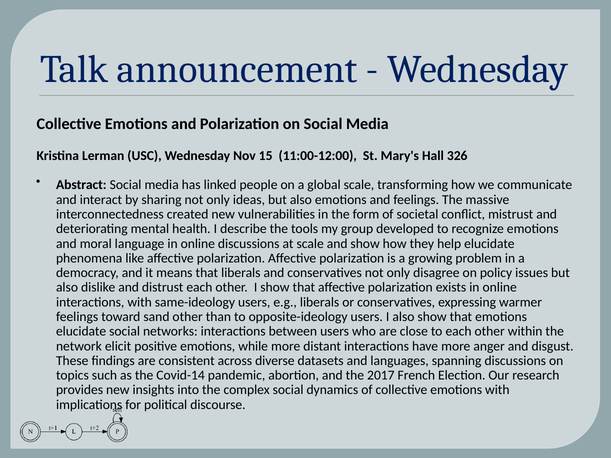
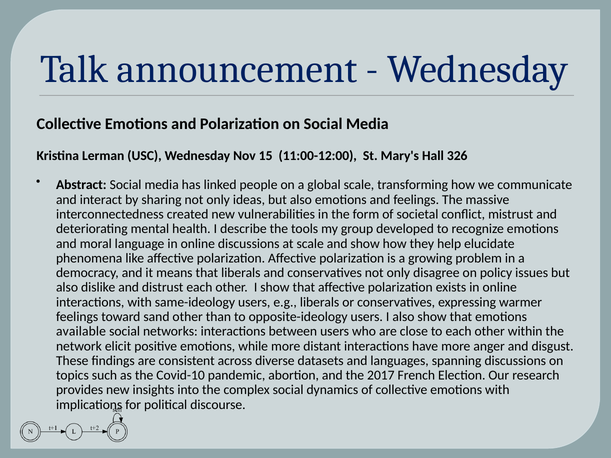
elucidate at (81, 332): elucidate -> available
Covid-14: Covid-14 -> Covid-10
